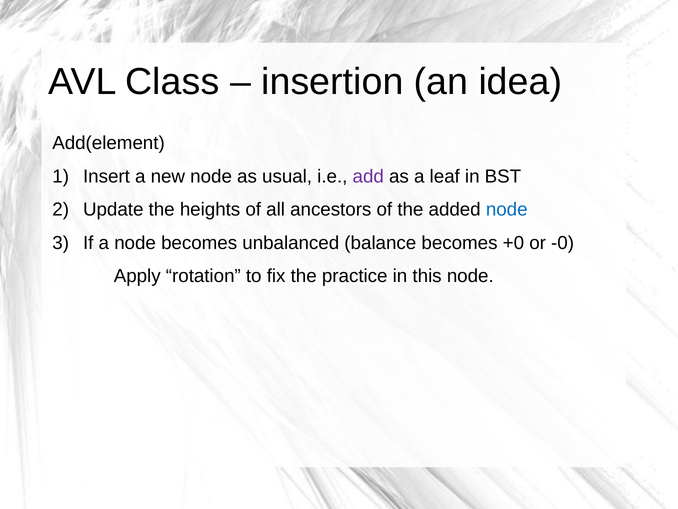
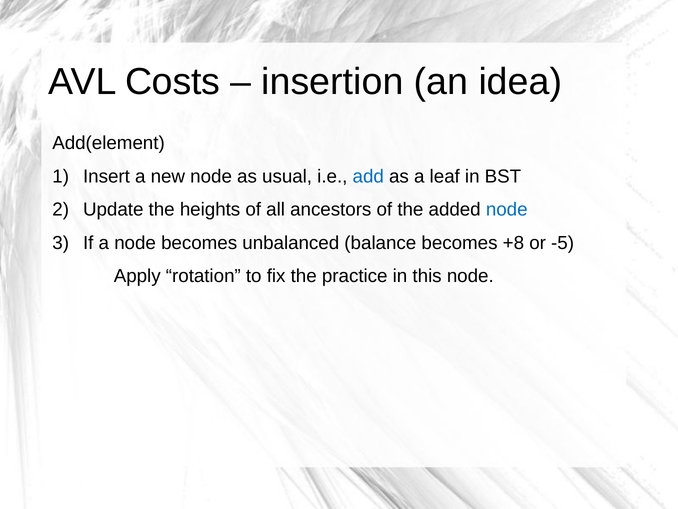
Class: Class -> Costs
add colour: purple -> blue
+0: +0 -> +8
-0: -0 -> -5
